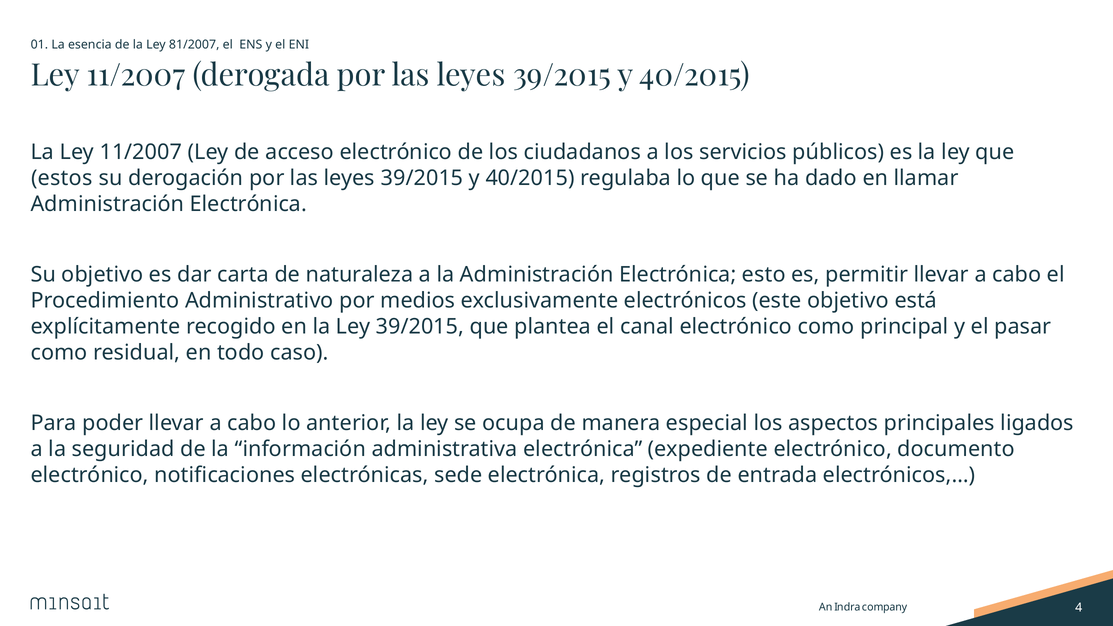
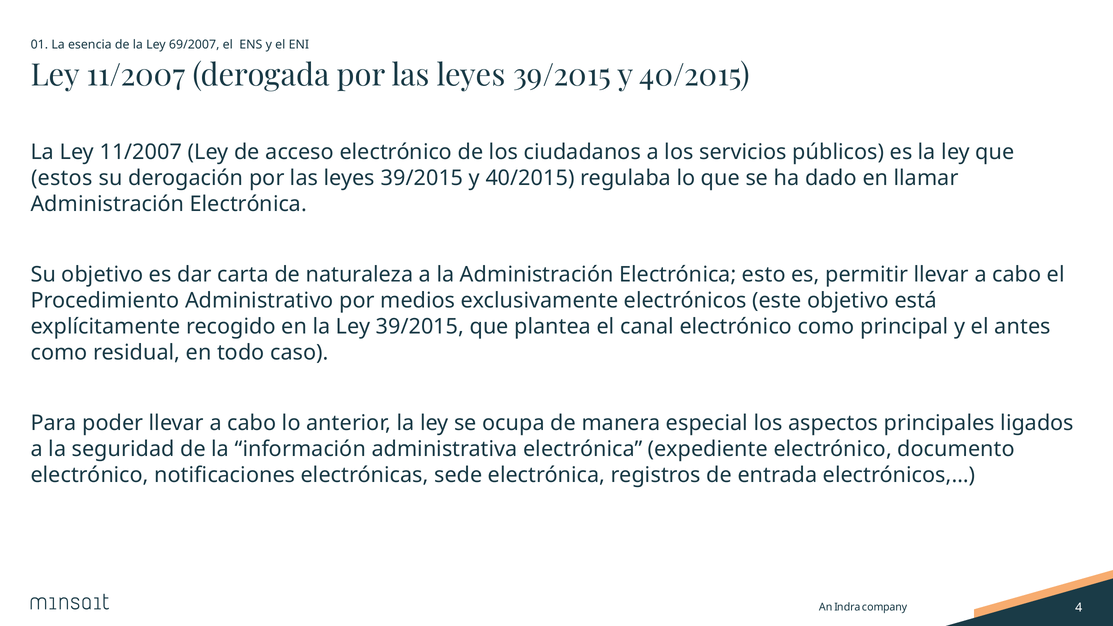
81/2007: 81/2007 -> 69/2007
pasar: pasar -> antes
